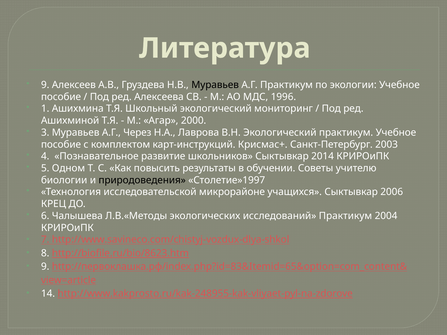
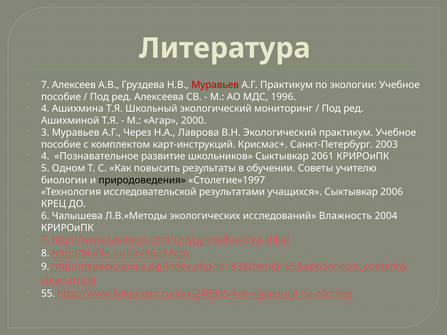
9 at (45, 85): 9 -> 7
Муравьев at (215, 85) colour: black -> red
1 at (45, 109): 1 -> 4
2014: 2014 -> 2061
микрорайоне: микрорайоне -> результатами
исследований Практикум: Практикум -> Влажность
14: 14 -> 55
